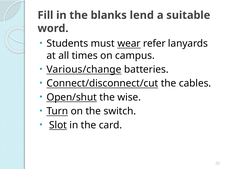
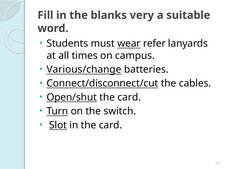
lend: lend -> very
Open/shut the wise: wise -> card
